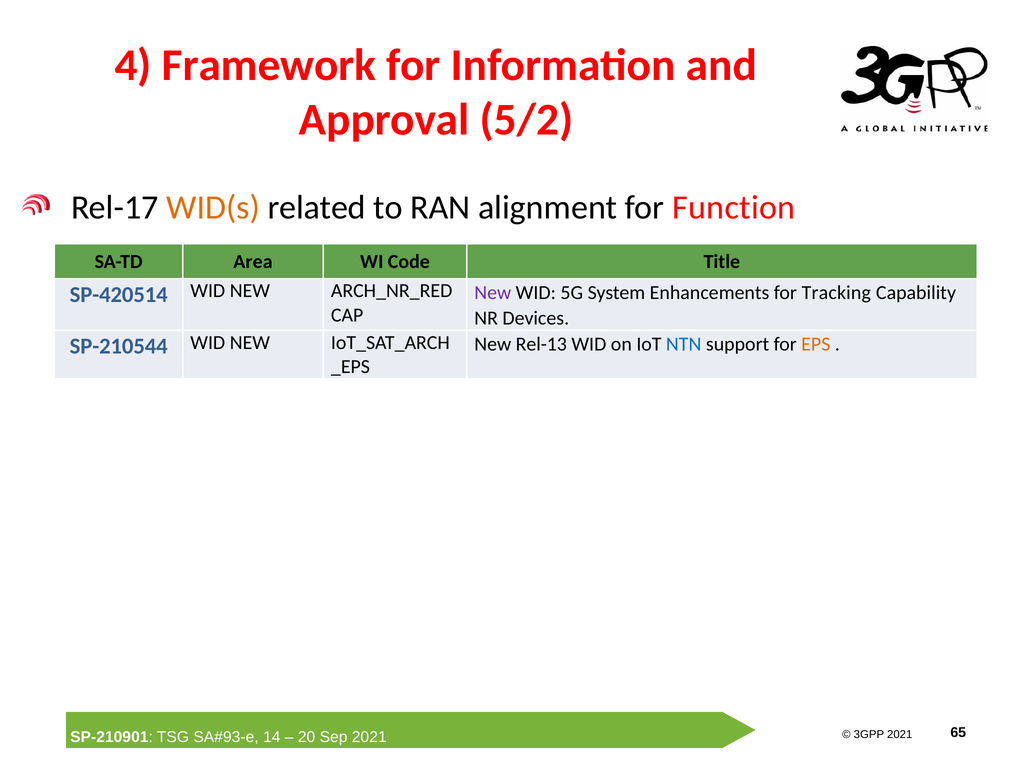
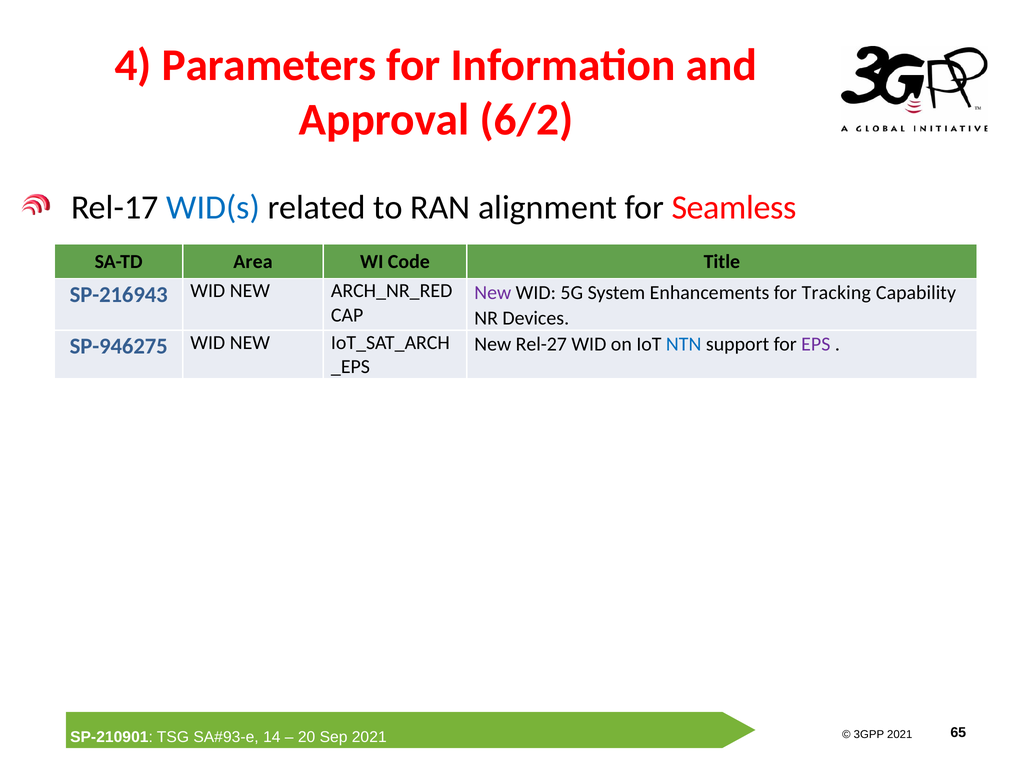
Framework: Framework -> Parameters
5/2: 5/2 -> 6/2
WID(s colour: orange -> blue
Function: Function -> Seamless
SP-420514: SP-420514 -> SP-216943
Rel-13: Rel-13 -> Rel-27
EPS colour: orange -> purple
SP-210544: SP-210544 -> SP-946275
